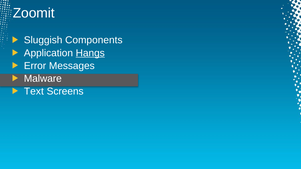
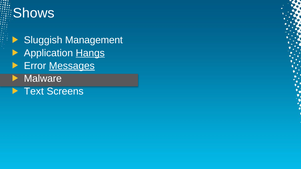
Zoomit: Zoomit -> Shows
Components: Components -> Management
Messages underline: none -> present
